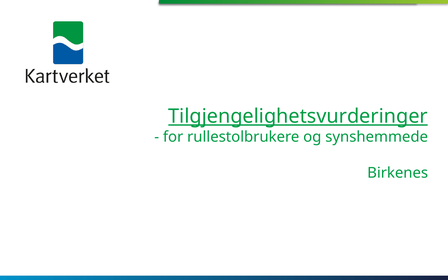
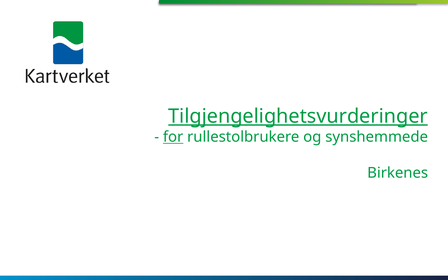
for underline: none -> present
